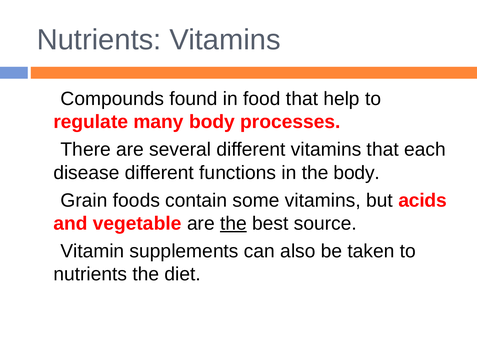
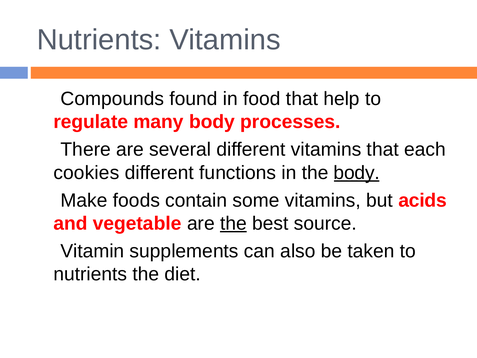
disease: disease -> cookies
body at (357, 173) underline: none -> present
Grain: Grain -> Make
